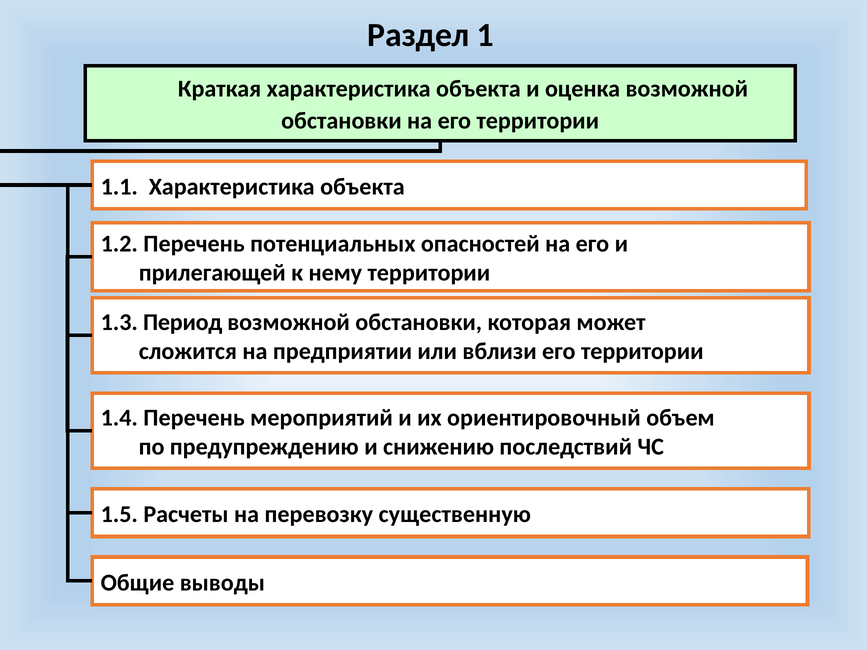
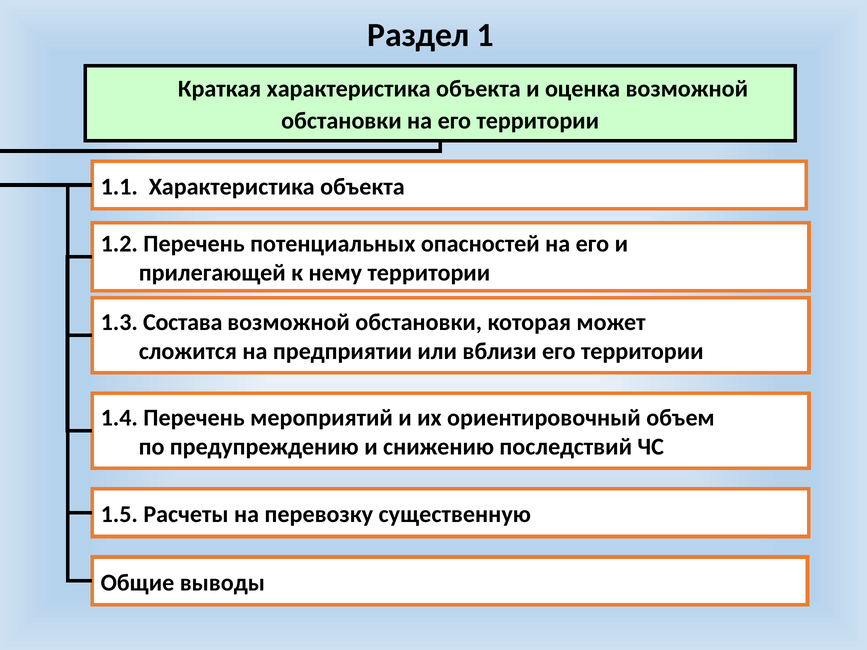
Период: Период -> Состава
